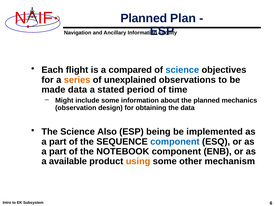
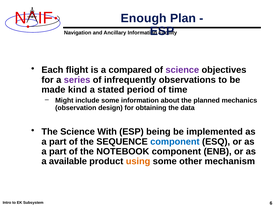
Planned at (144, 18): Planned -> Enough
science at (182, 70) colour: blue -> purple
series colour: orange -> purple
unexplained: unexplained -> infrequently
made data: data -> kind
Also: Also -> With
